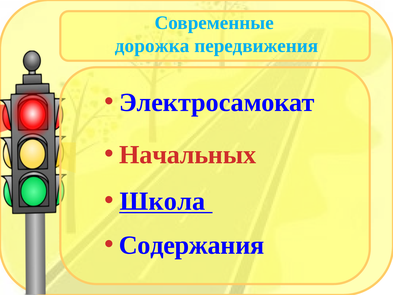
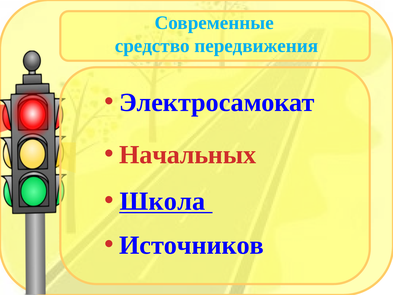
дорожка: дорожка -> средство
Содержания: Содержания -> Источников
